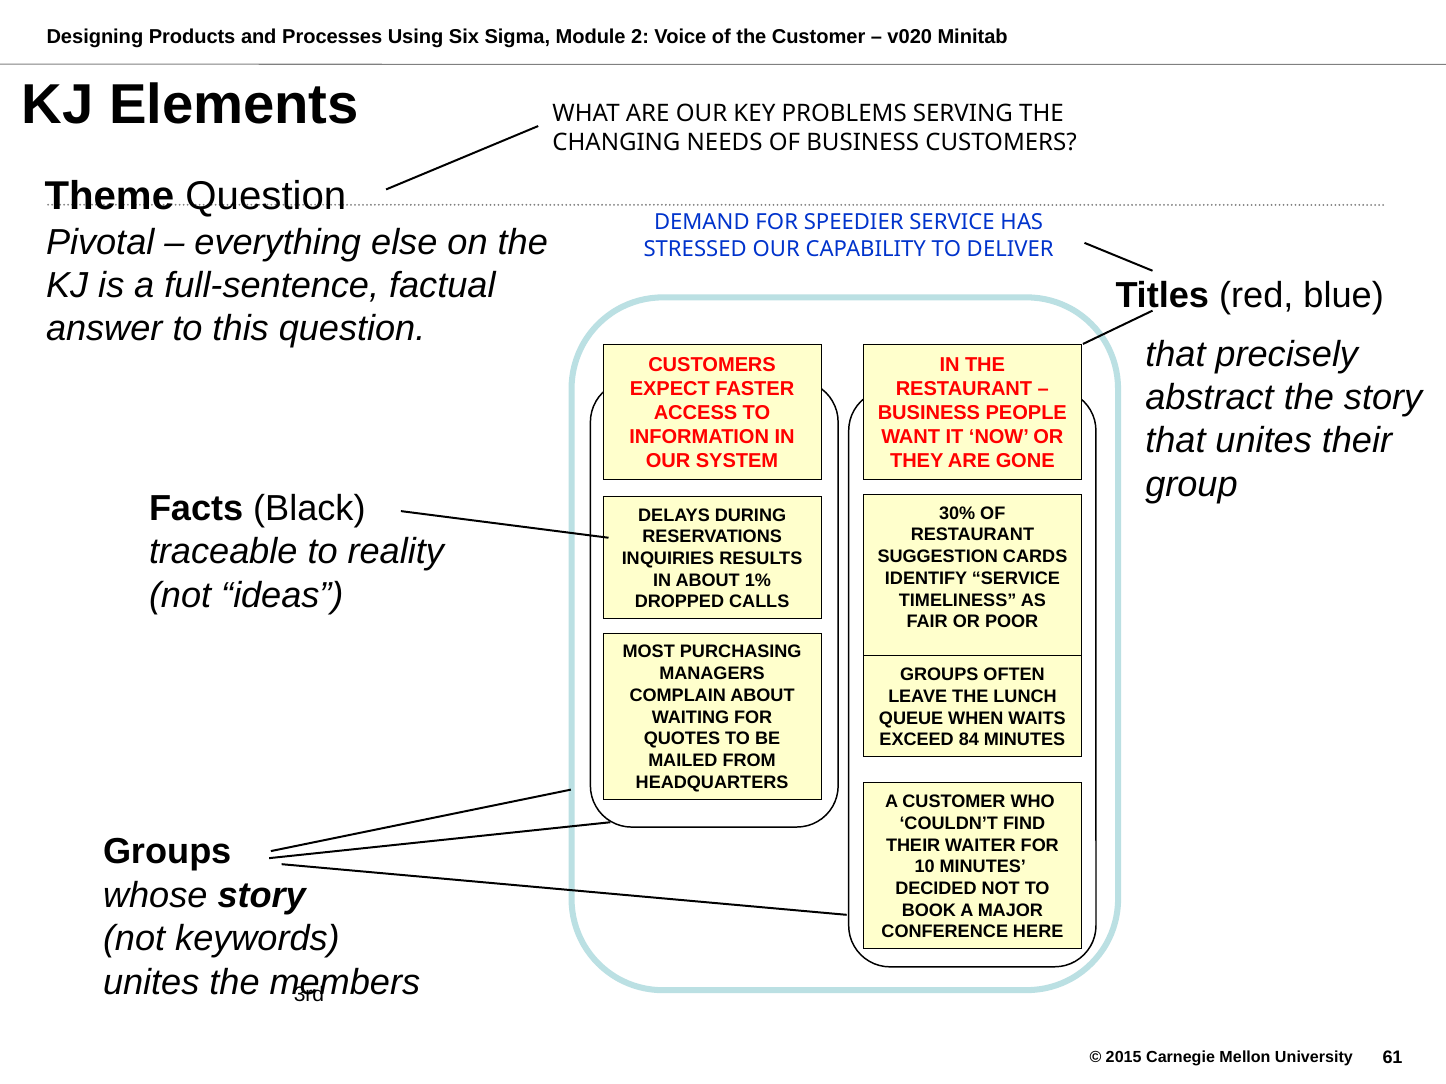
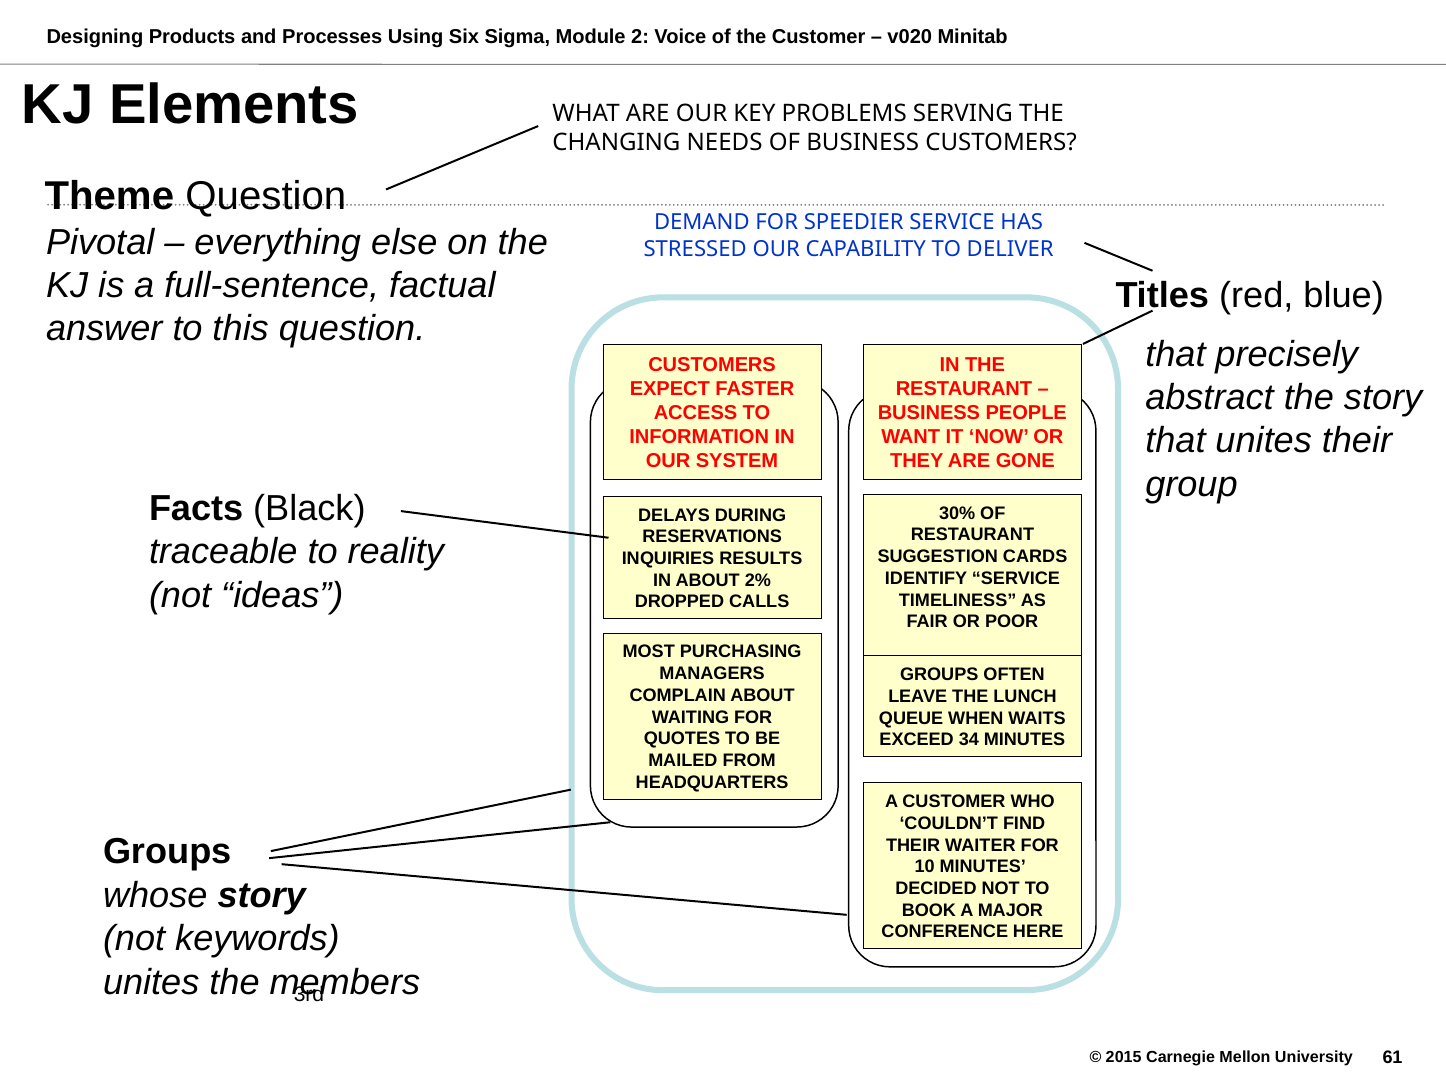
1%: 1% -> 2%
84: 84 -> 34
